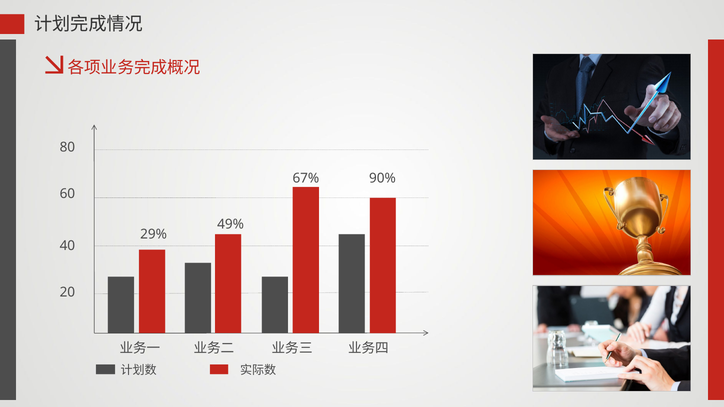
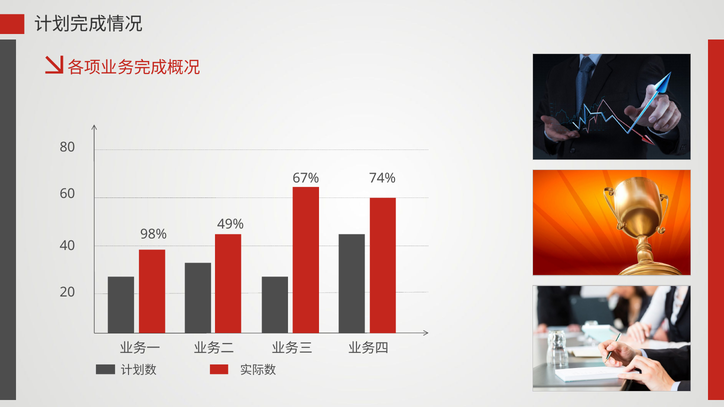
90%: 90% -> 74%
29%: 29% -> 98%
